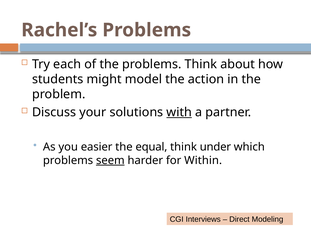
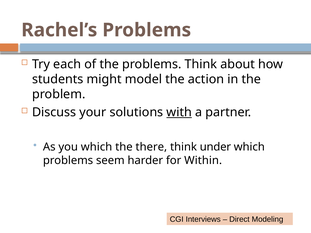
you easier: easier -> which
equal: equal -> there
seem underline: present -> none
